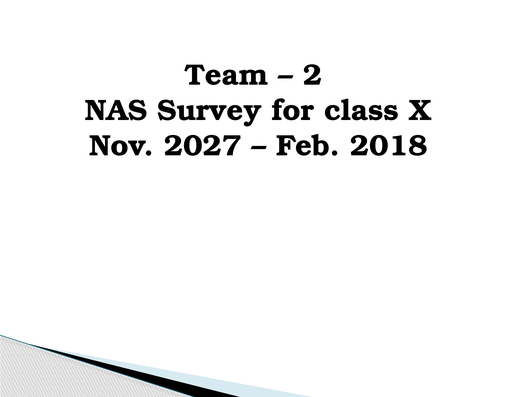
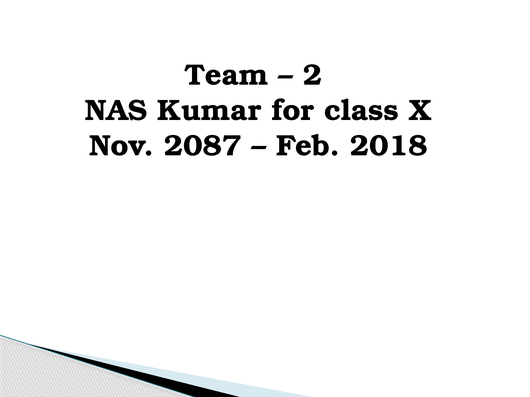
Survey: Survey -> Kumar
2027: 2027 -> 2087
